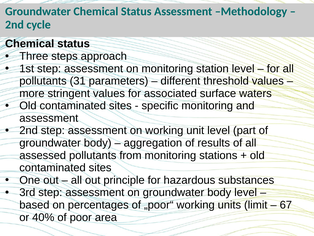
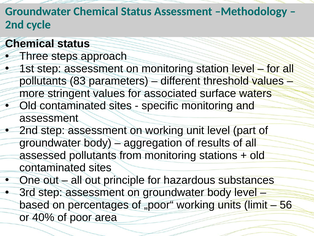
31: 31 -> 83
67: 67 -> 56
